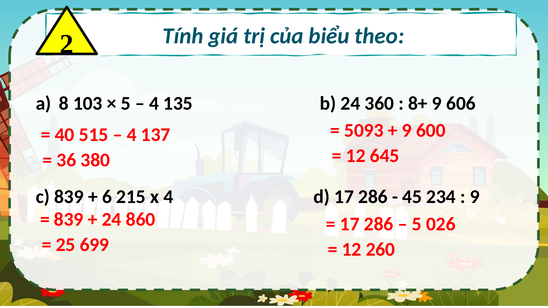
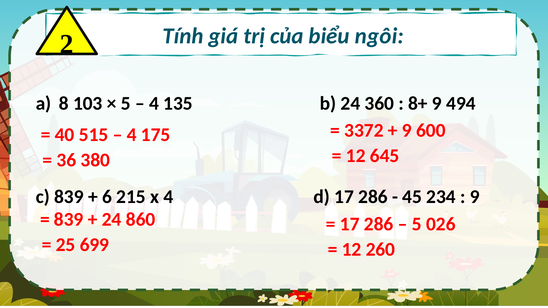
theo: theo -> ngôi
606: 606 -> 494
5093: 5093 -> 3372
137: 137 -> 175
